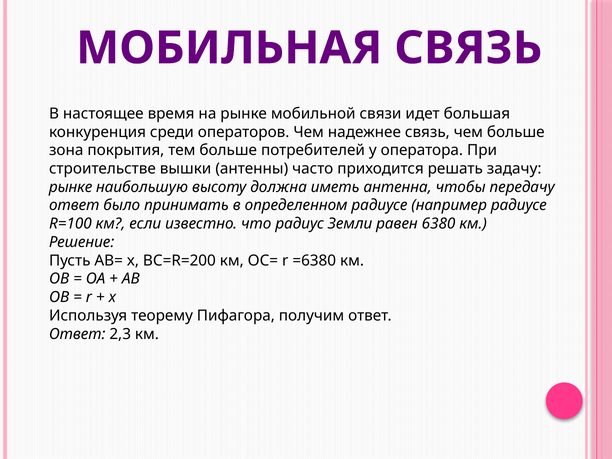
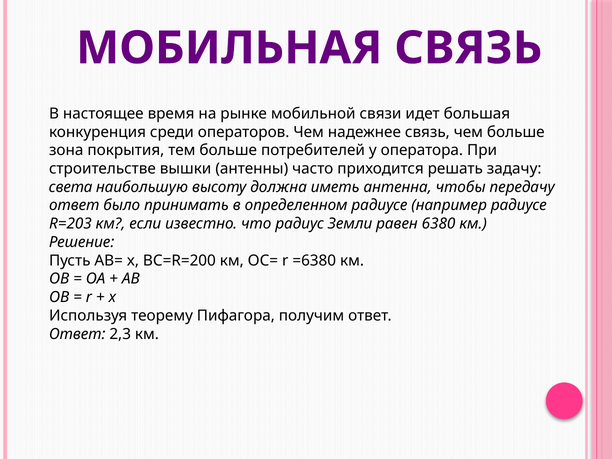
рынке at (71, 187): рынке -> света
R=100: R=100 -> R=203
